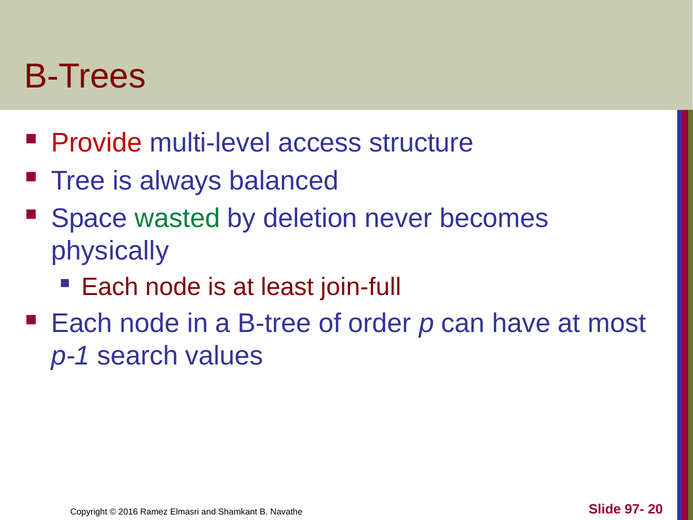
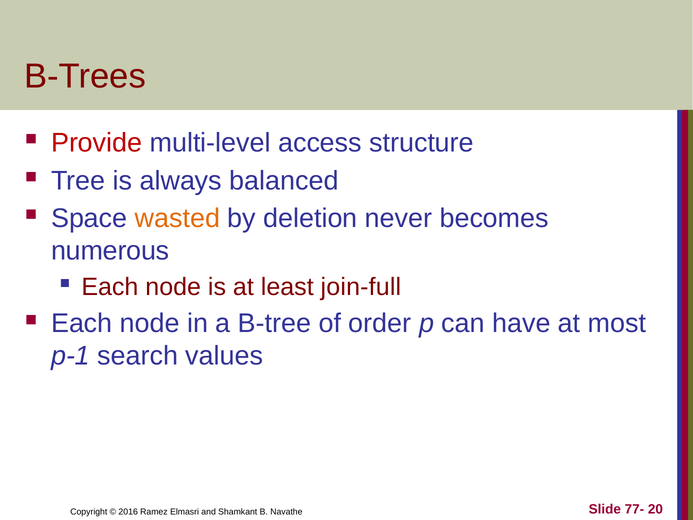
wasted colour: green -> orange
physically: physically -> numerous
97-: 97- -> 77-
